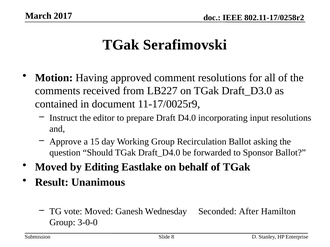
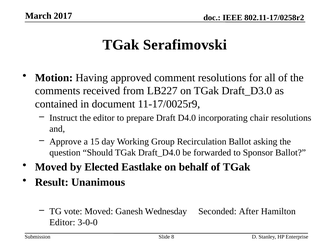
input: input -> chair
Editing: Editing -> Elected
Group at (62, 223): Group -> Editor
